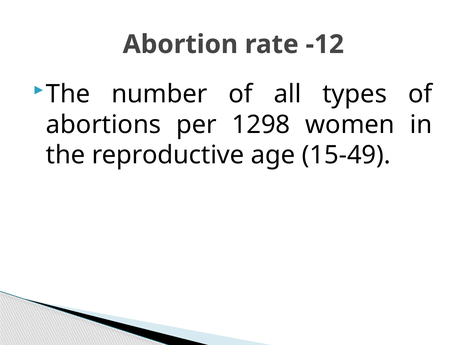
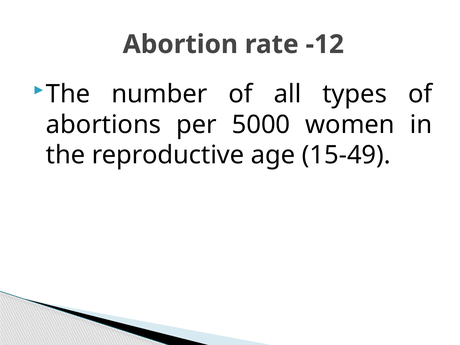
1298: 1298 -> 5000
